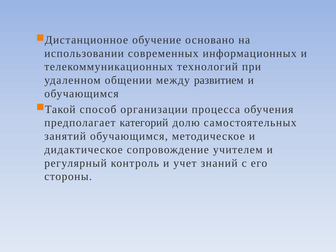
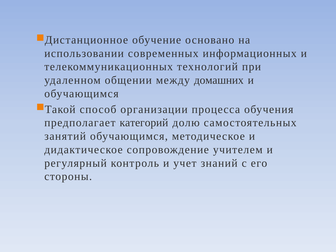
развитием: развитием -> домашних
